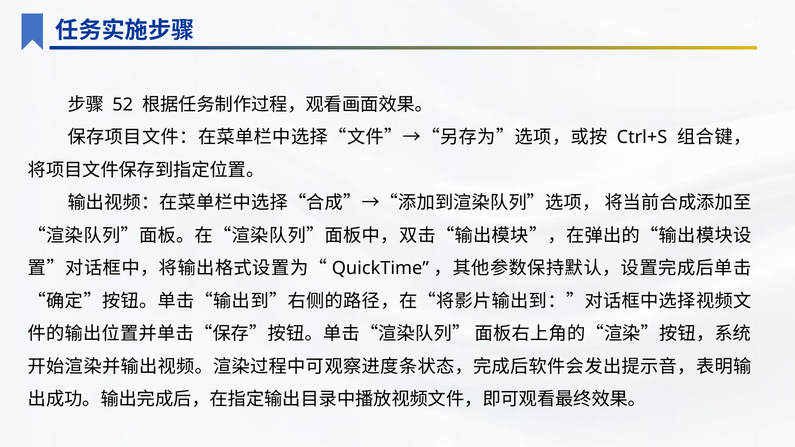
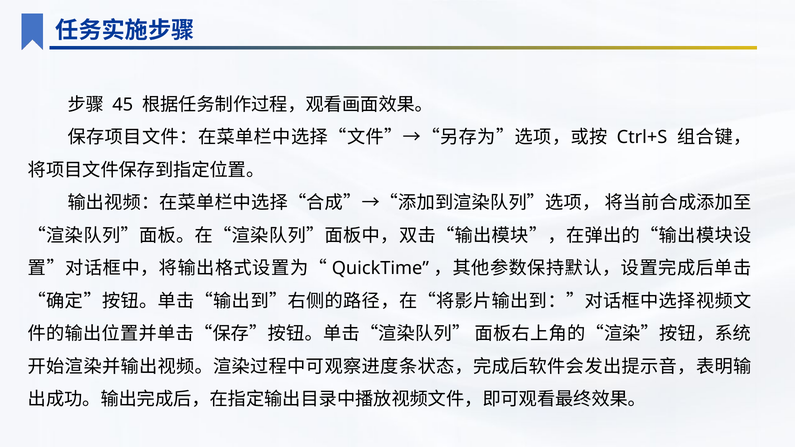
52: 52 -> 45
